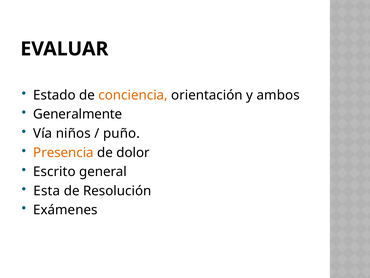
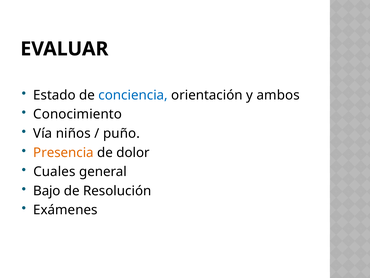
conciencia colour: orange -> blue
Generalmente: Generalmente -> Conocimiento
Escrito: Escrito -> Cuales
Esta: Esta -> Bajo
